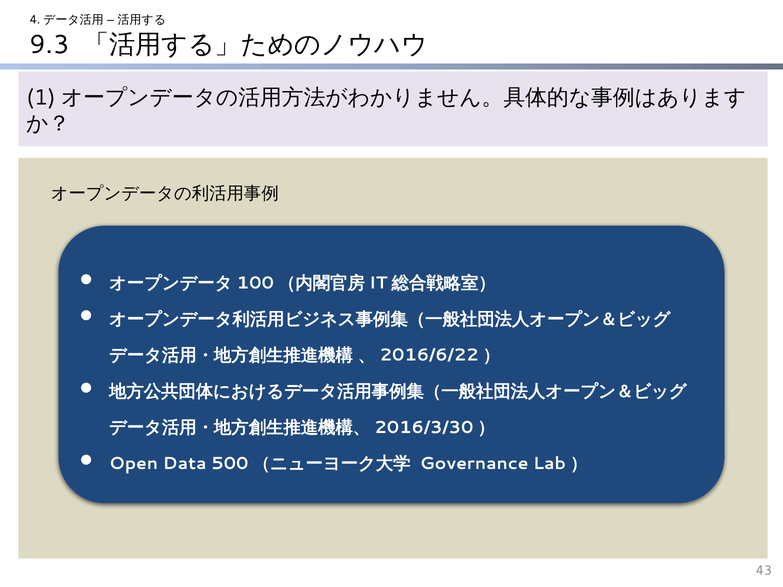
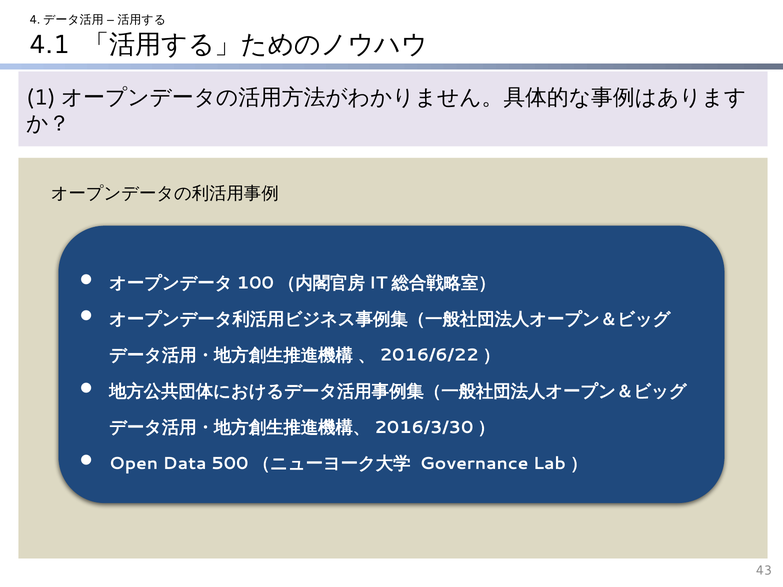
9.3: 9.3 -> 4.1
